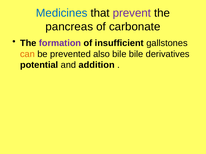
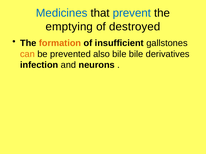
prevent colour: purple -> blue
pancreas: pancreas -> emptying
carbonate: carbonate -> destroyed
formation colour: purple -> orange
potential: potential -> infection
addition: addition -> neurons
